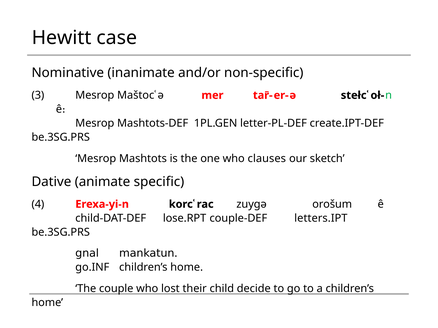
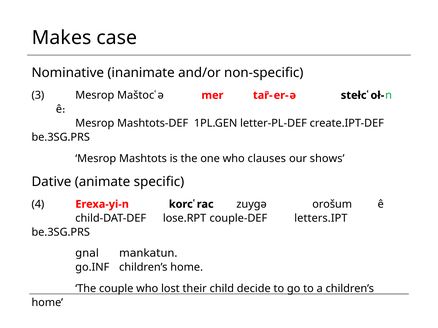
Hewitt: Hewitt -> Makes
sketch: sketch -> shows
